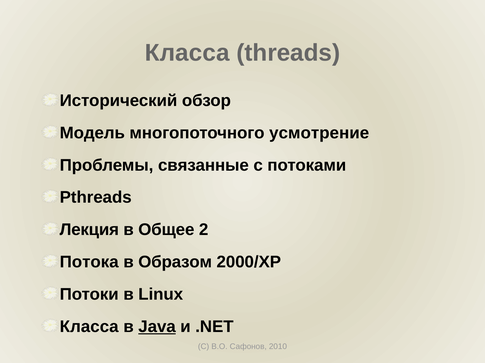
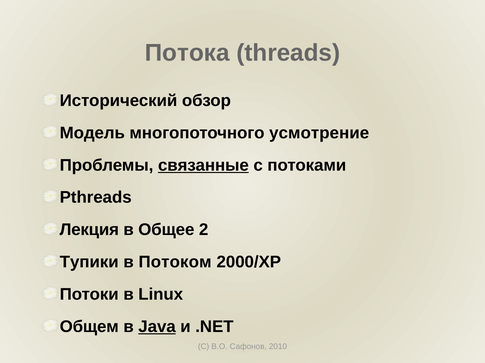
Класса at (187, 53): Класса -> Потока
связанные underline: none -> present
Потока: Потока -> Тупики
Образом: Образом -> Потоком
Класса at (89, 327): Класса -> Общем
